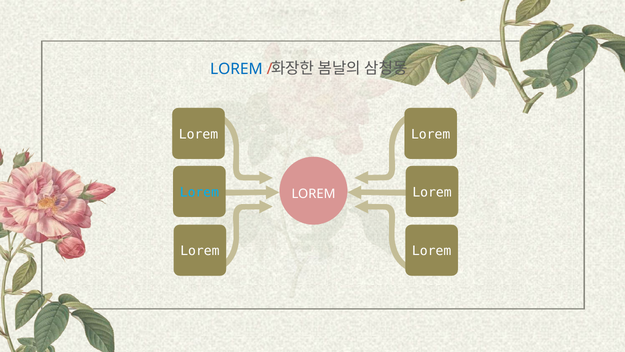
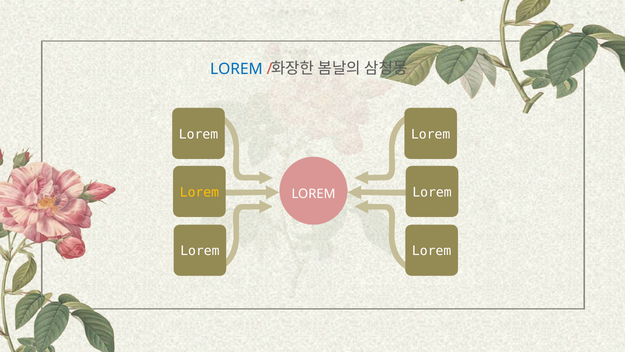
Lorem at (199, 192) colour: light blue -> yellow
